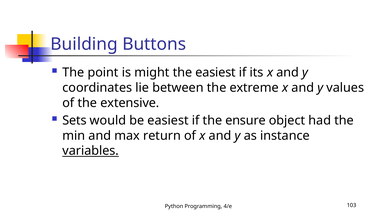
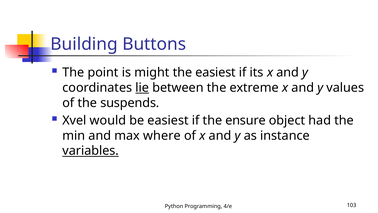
lie underline: none -> present
extensive: extensive -> suspends
Sets: Sets -> Xvel
return: return -> where
